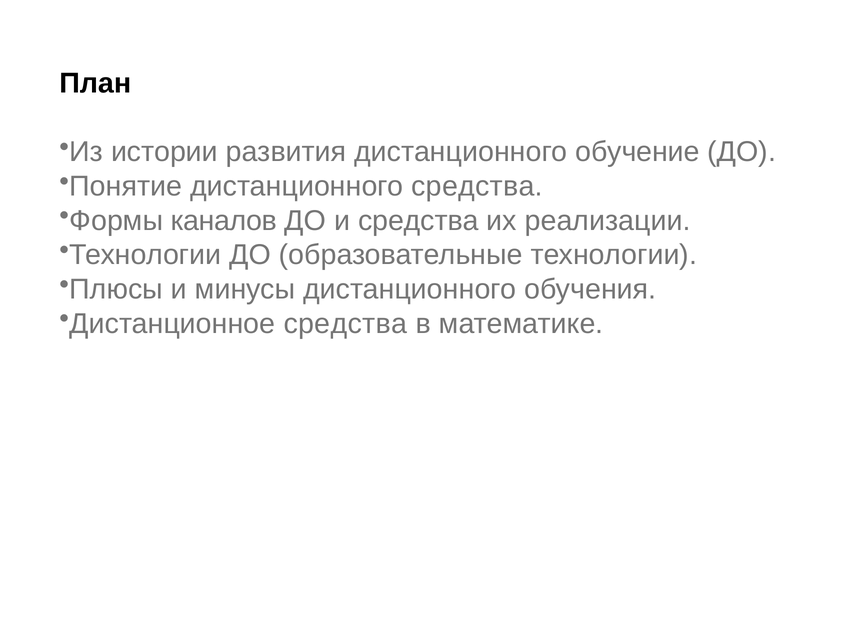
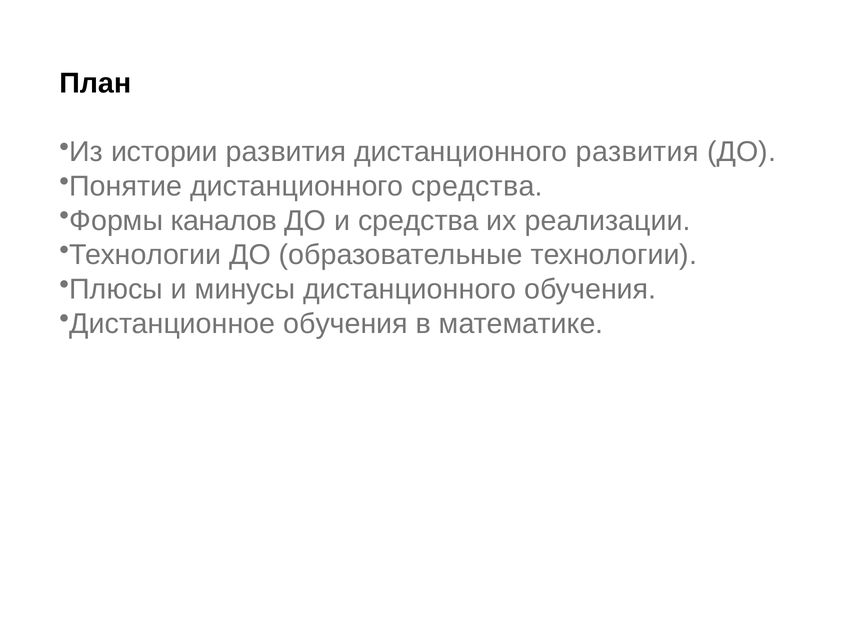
дистанционного обучение: обучение -> развития
Дистанционное средства: средства -> обучения
